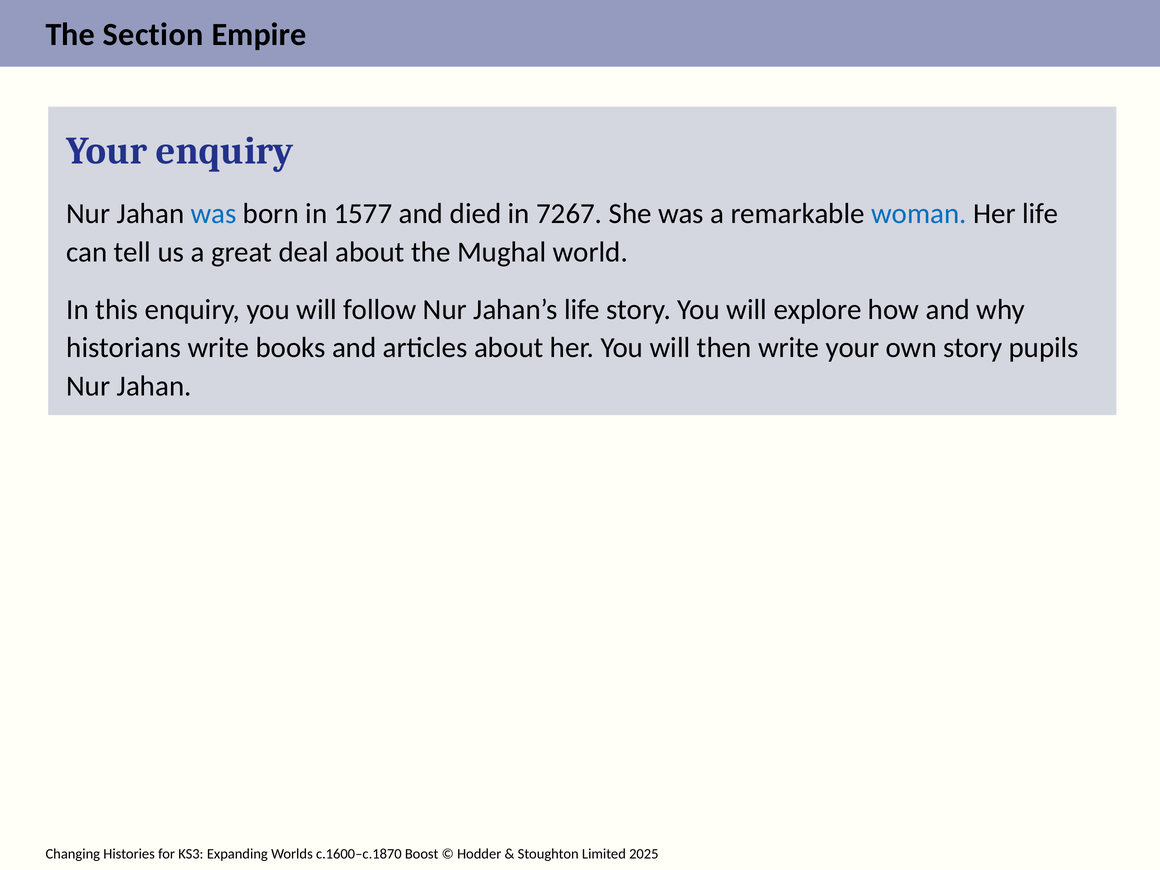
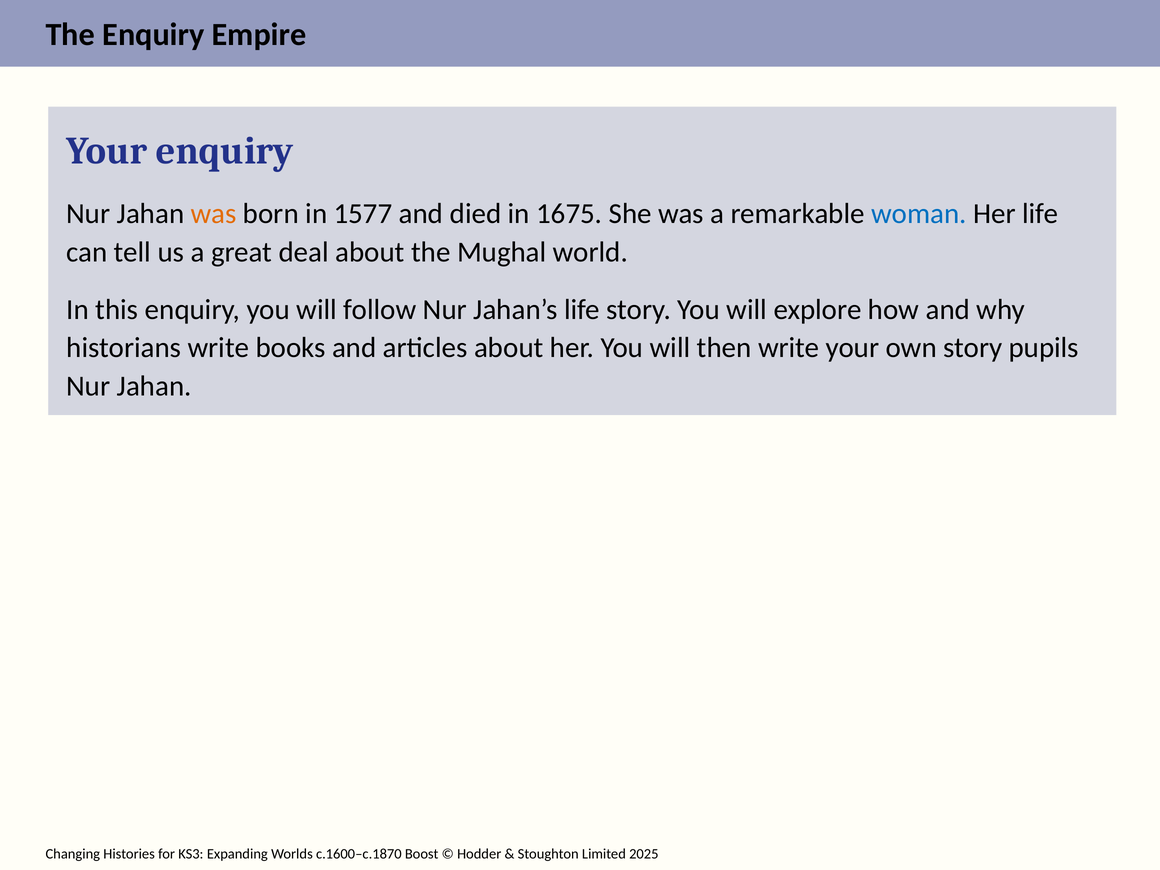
The Section: Section -> Enquiry
was at (214, 214) colour: blue -> orange
7267: 7267 -> 1675
